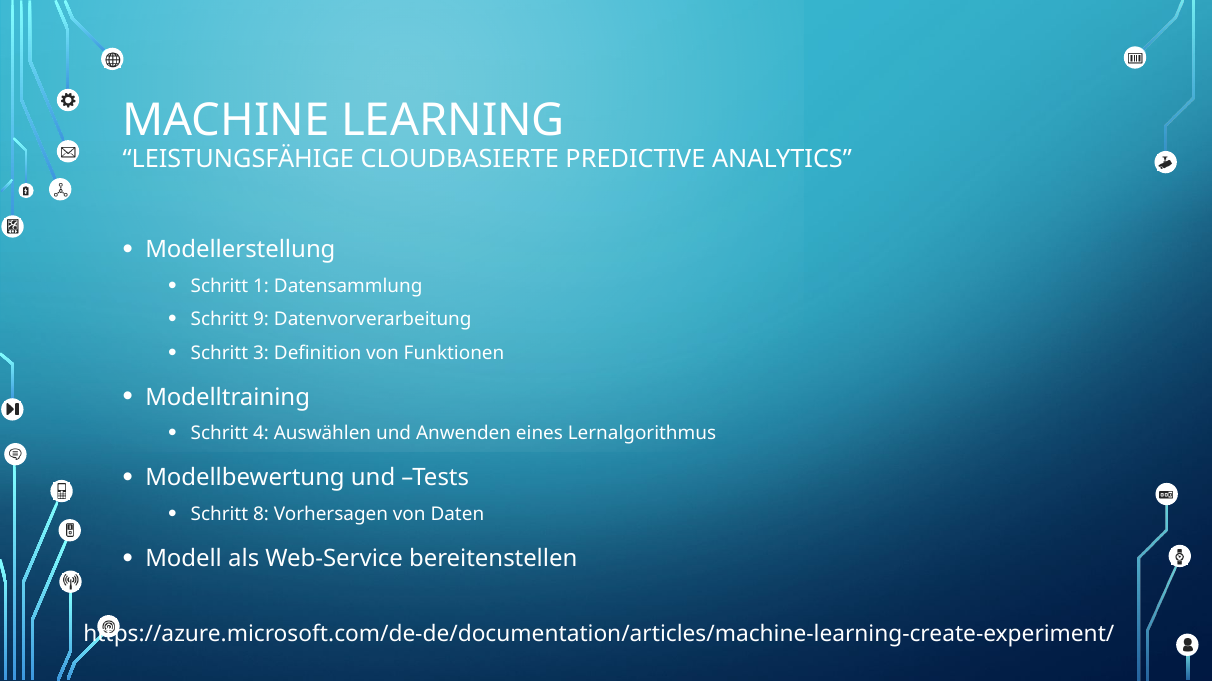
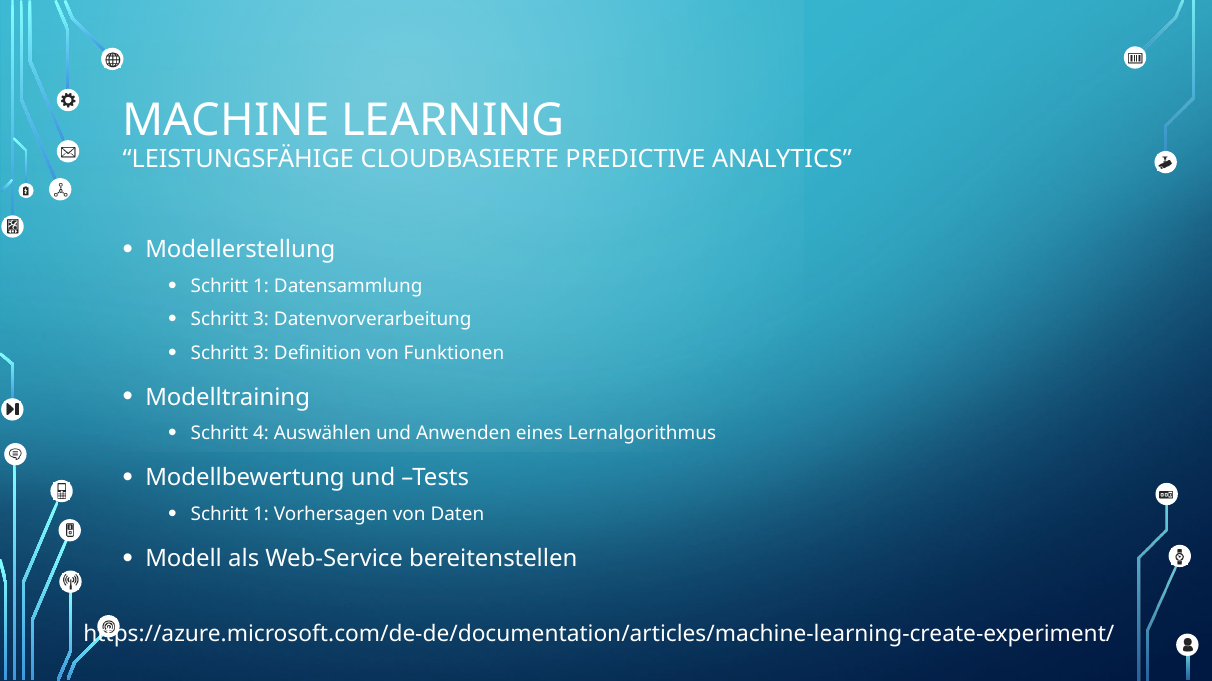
9 at (261, 320): 9 -> 3
8 at (261, 515): 8 -> 1
